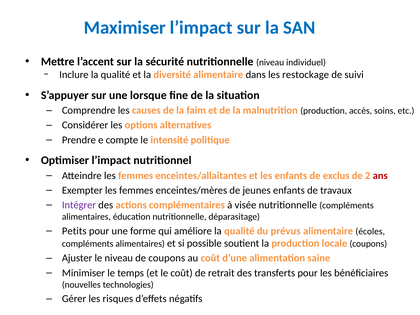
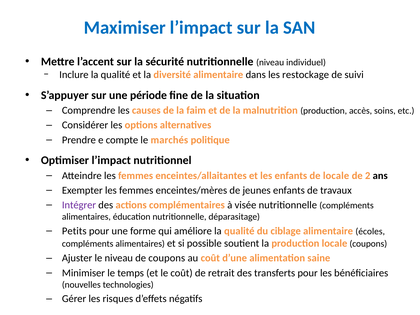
lorsque: lorsque -> période
intensité: intensité -> marchés
de exclus: exclus -> locale
ans colour: red -> black
prévus: prévus -> ciblage
